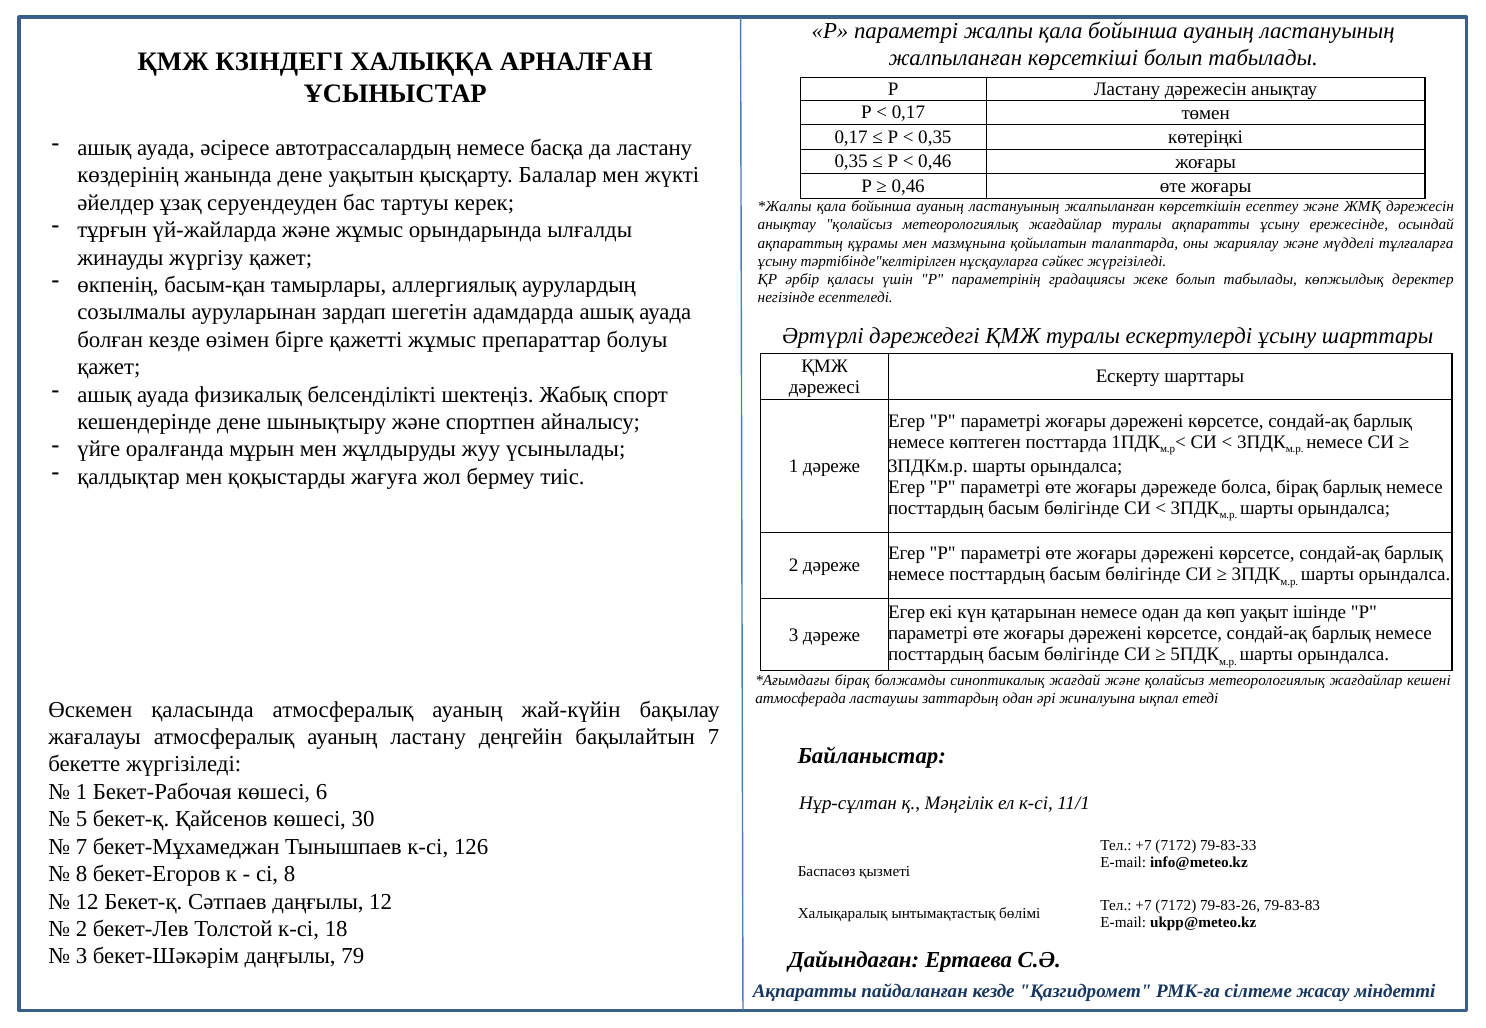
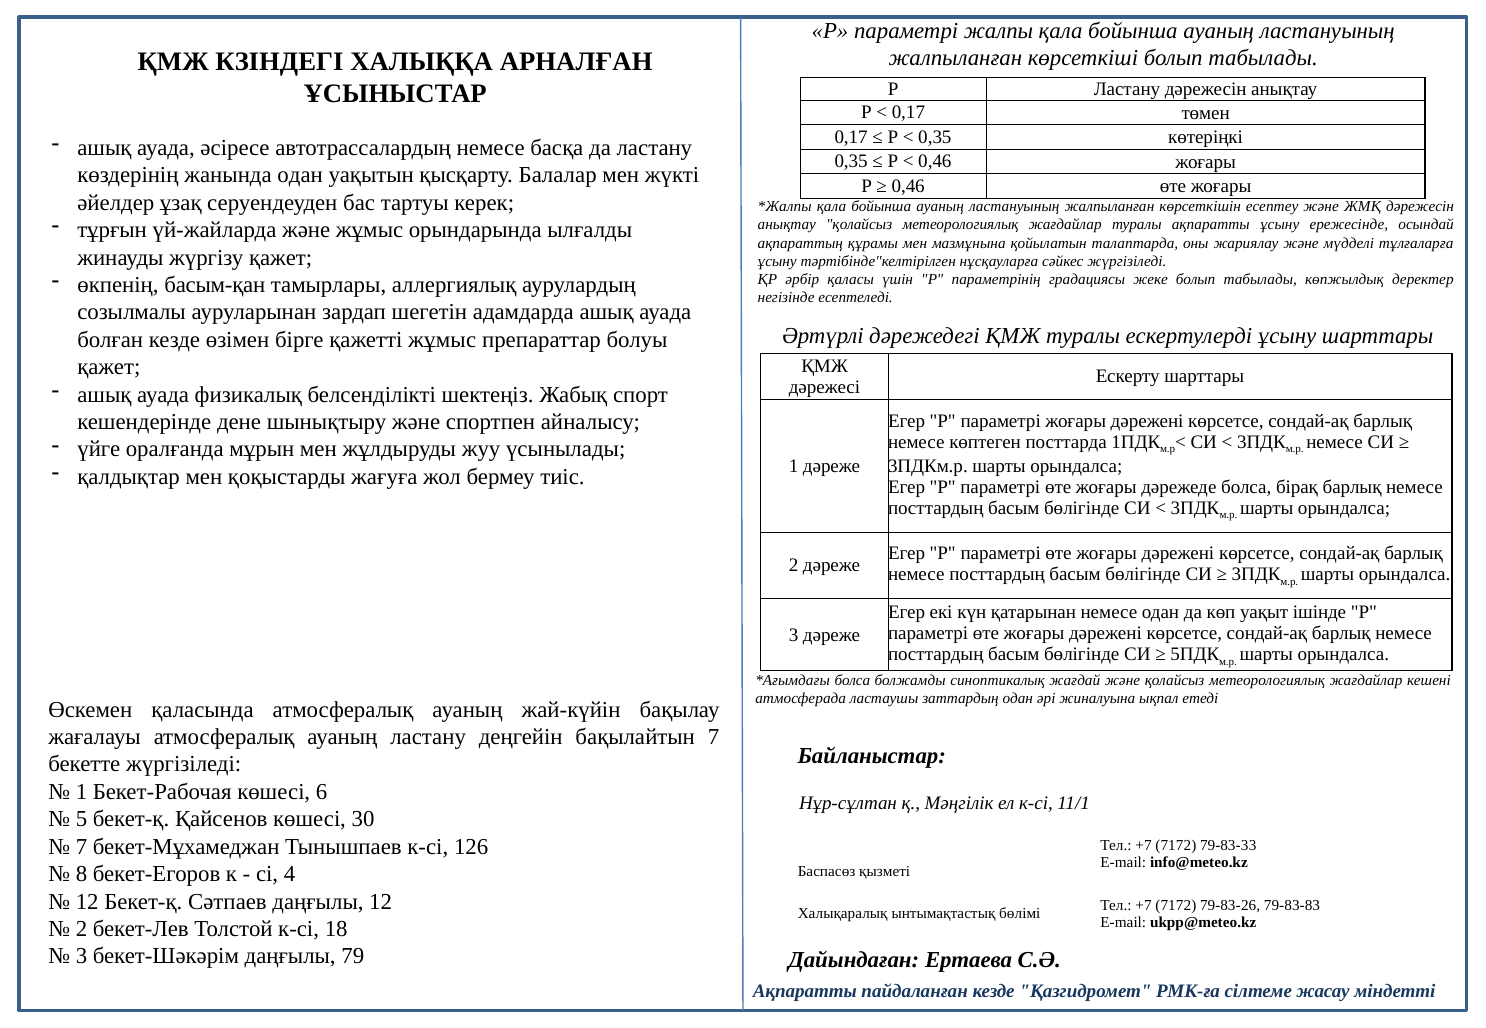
жанында дене: дене -> одан
бірақ at (852, 681): бірақ -> болса
сі 8: 8 -> 4
